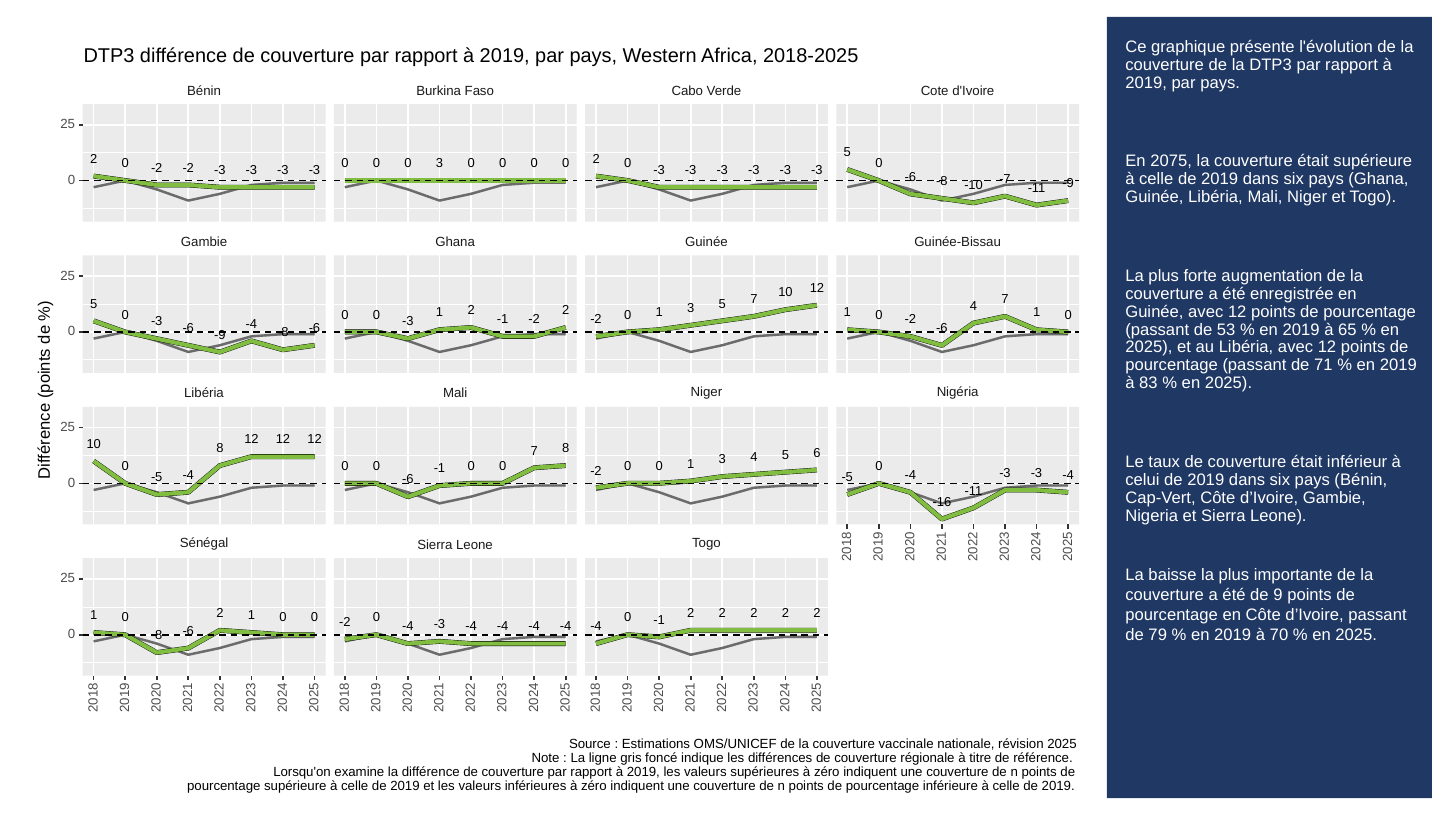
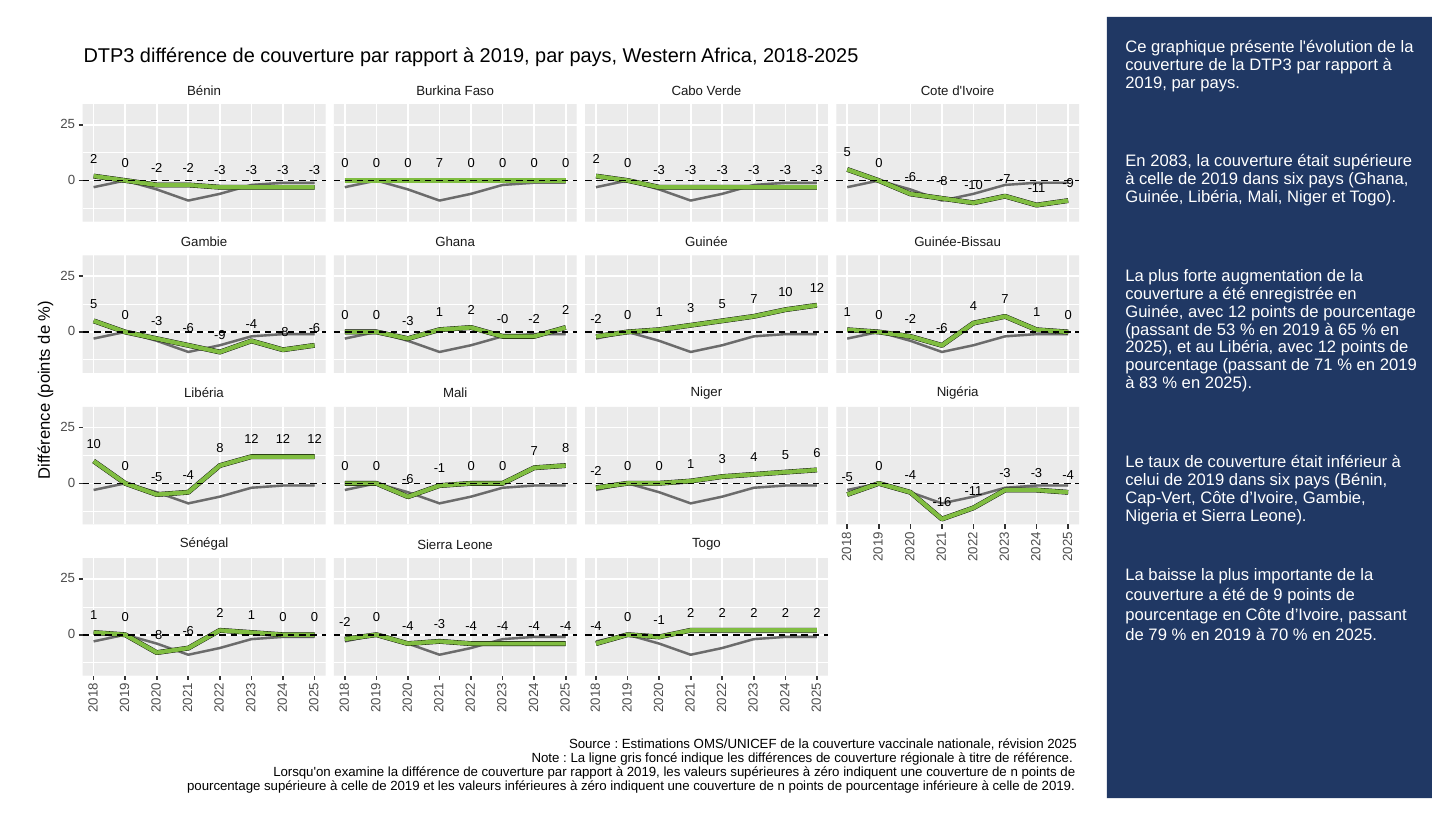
2075: 2075 -> 2083
0 0 0 3: 3 -> 7
-1 at (503, 320): -1 -> -0
